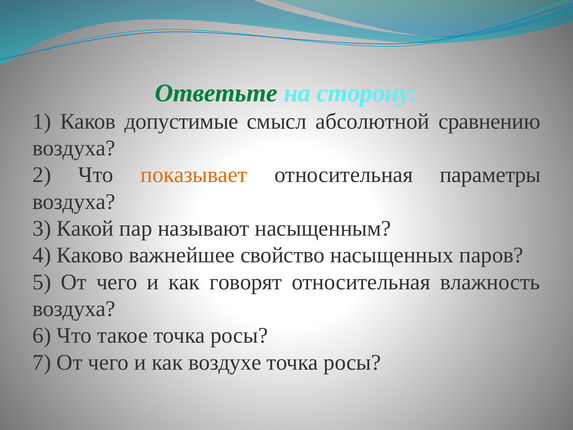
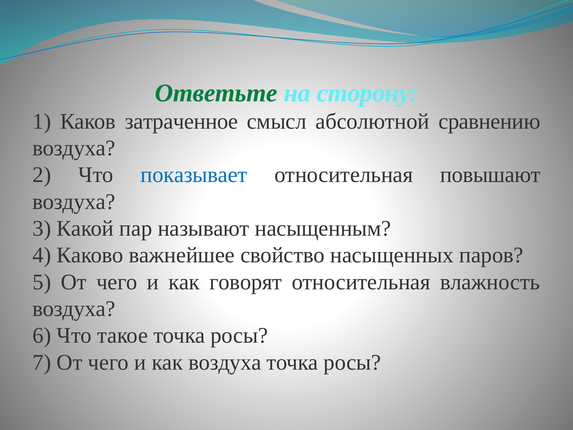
допустимые: допустимые -> затраченное
показывает colour: orange -> blue
параметры: параметры -> повышают
как воздухе: воздухе -> воздуха
